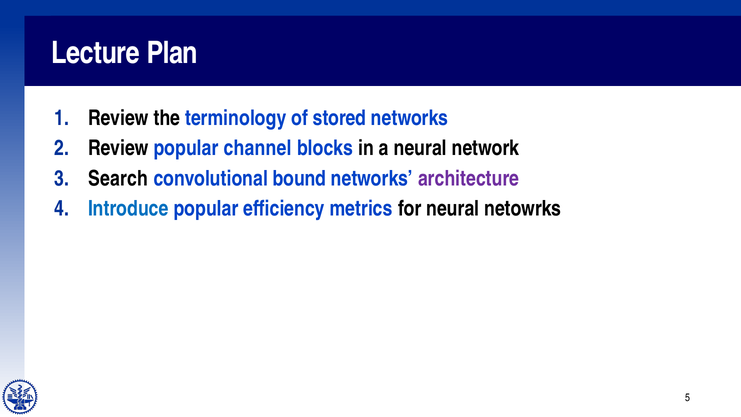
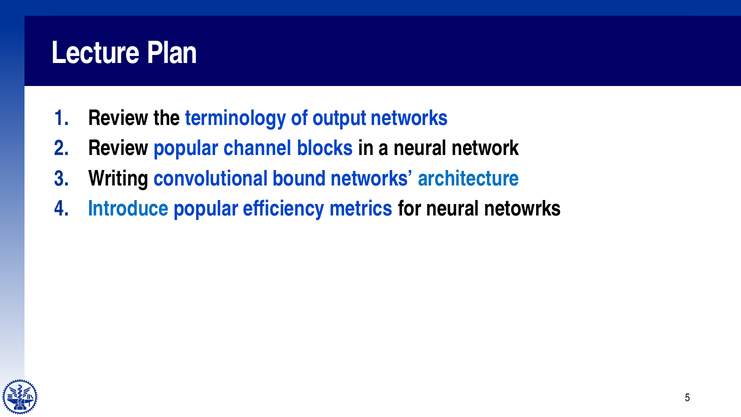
stored: stored -> output
Search: Search -> Writing
architecture colour: purple -> blue
